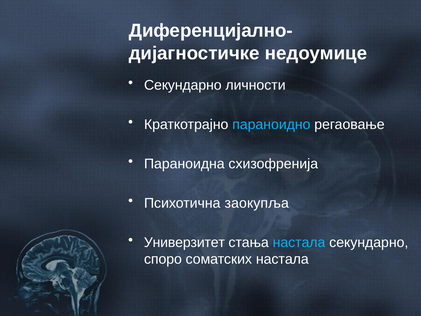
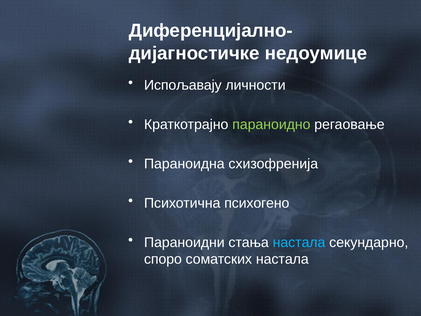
Секундарно at (183, 85): Секундарно -> Испољавају
параноидно colour: light blue -> light green
заокупља: заокупља -> психогено
Универзитет: Универзитет -> Параноидни
